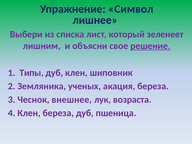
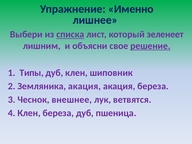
Символ: Символ -> Именно
списка underline: none -> present
Земляника ученых: ученых -> акация
возраста: возраста -> ветвятся
